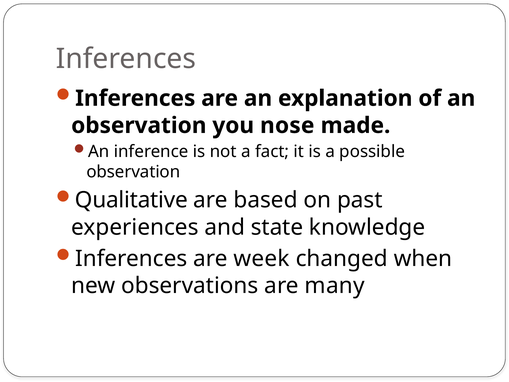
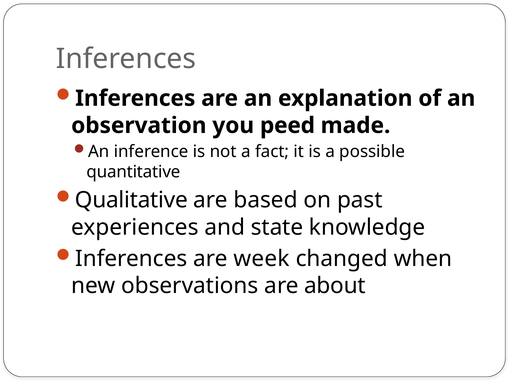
nose: nose -> peed
observation at (133, 172): observation -> quantitative
many: many -> about
